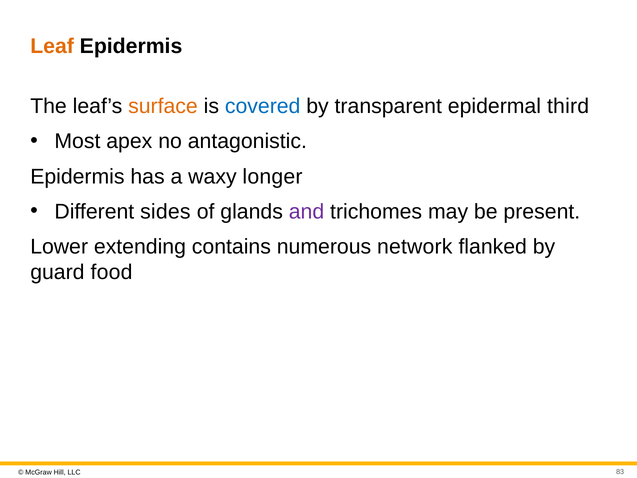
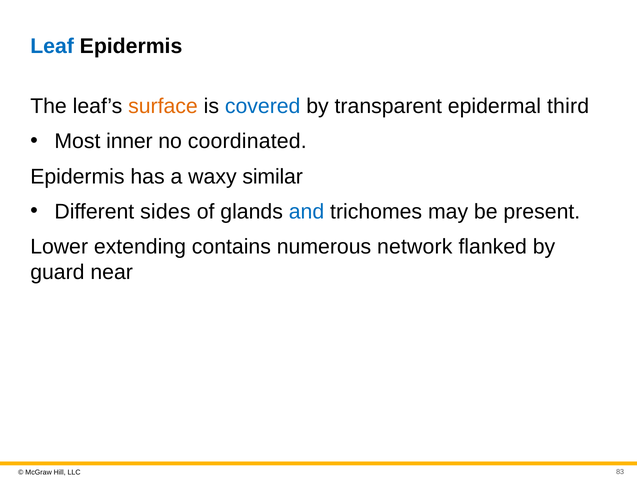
Leaf colour: orange -> blue
apex: apex -> inner
antagonistic: antagonistic -> coordinated
longer: longer -> similar
and colour: purple -> blue
food: food -> near
